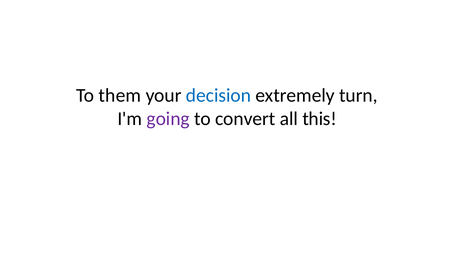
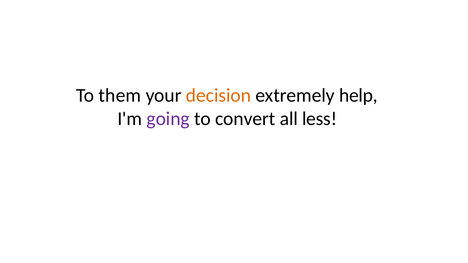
decision colour: blue -> orange
turn: turn -> help
this: this -> less
